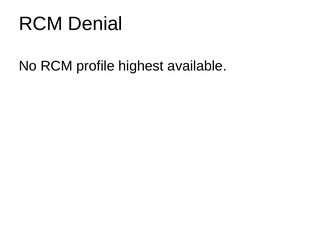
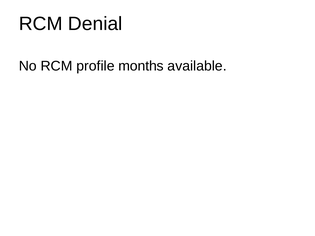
highest: highest -> months
